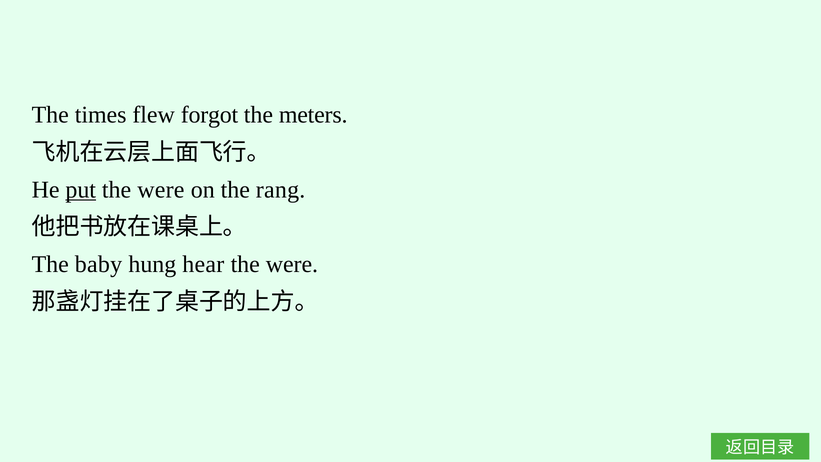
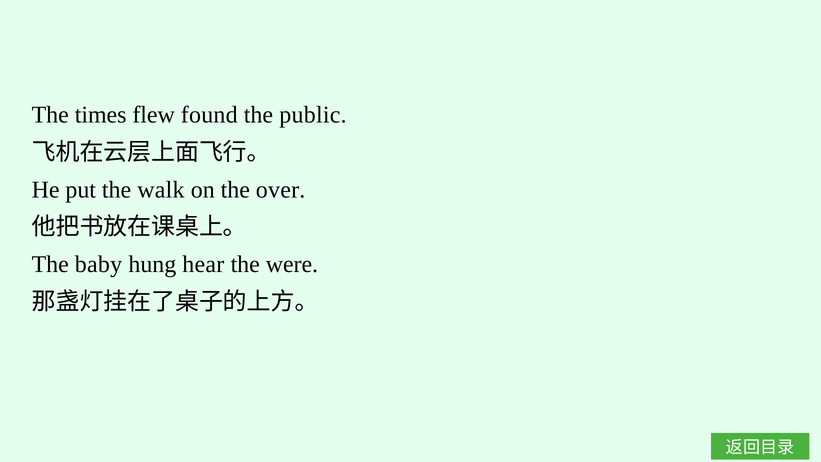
forgot: forgot -> found
meters: meters -> public
put underline: present -> none
were at (161, 190): were -> walk
rang: rang -> over
